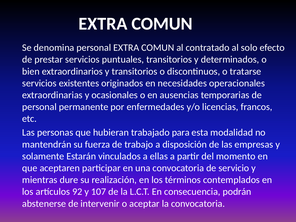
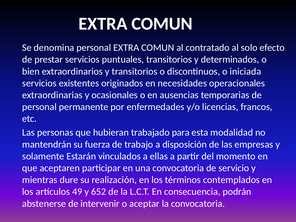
tratarse: tratarse -> iniciada
92: 92 -> 49
107: 107 -> 652
